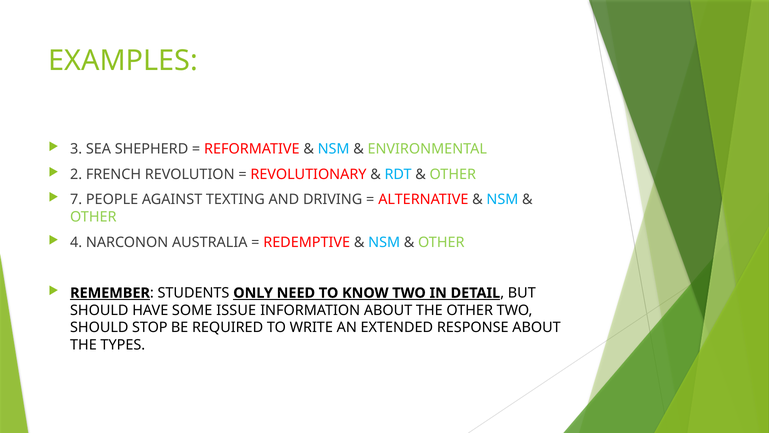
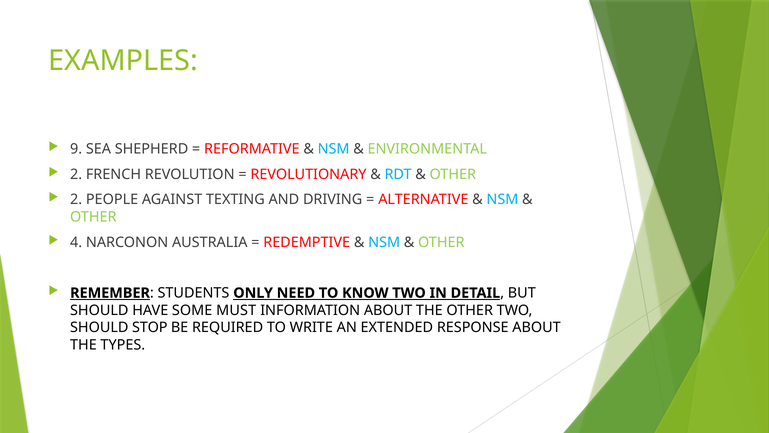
3: 3 -> 9
7 at (76, 199): 7 -> 2
ISSUE: ISSUE -> MUST
